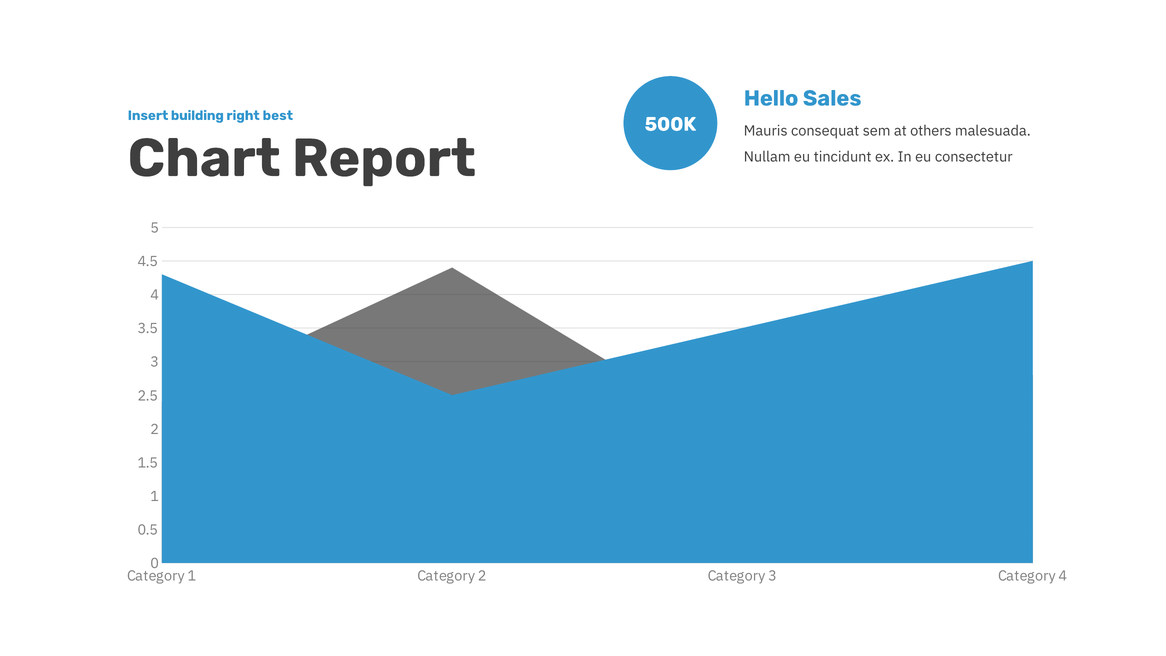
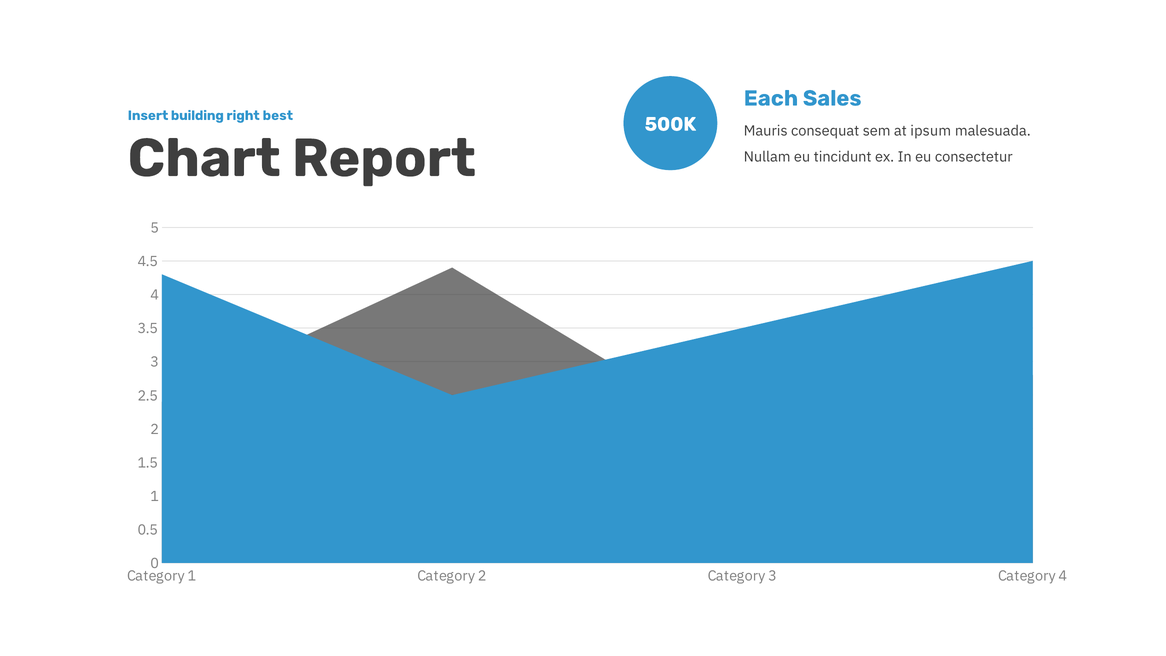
Hello: Hello -> Each
others: others -> ipsum
